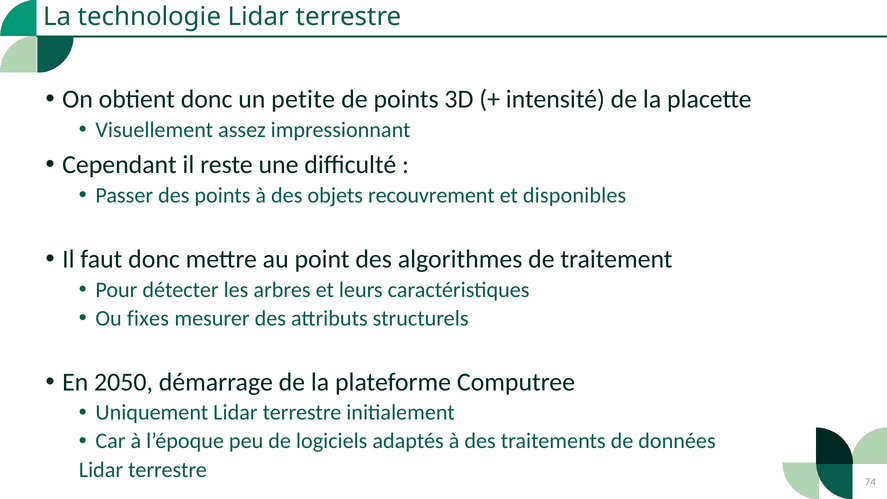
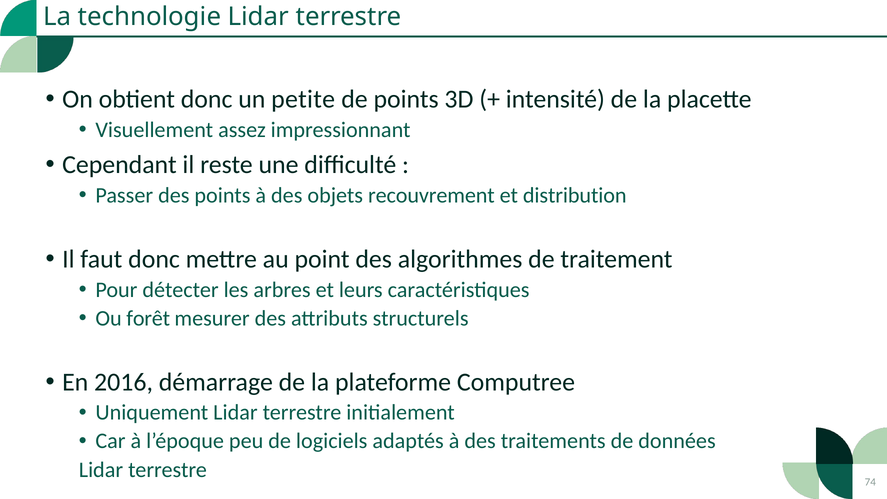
disponibles: disponibles -> distribution
fixes: fixes -> forêt
2050: 2050 -> 2016
